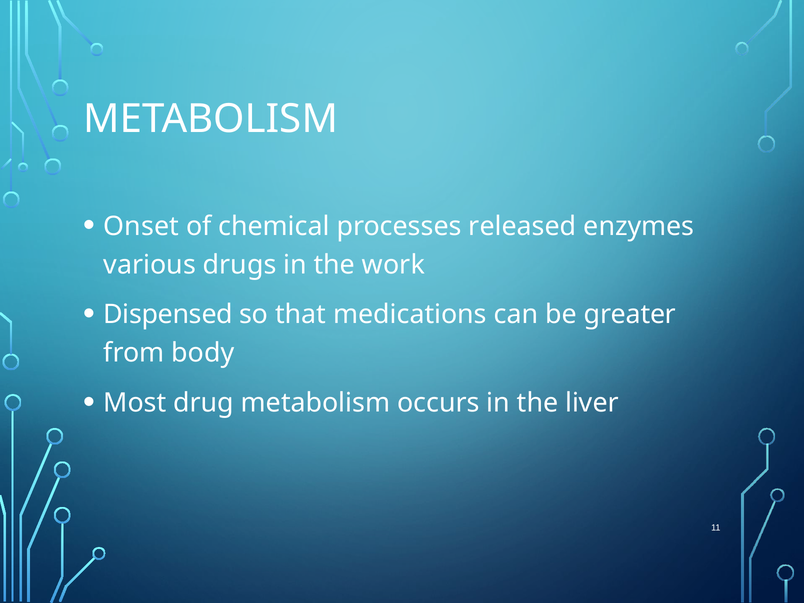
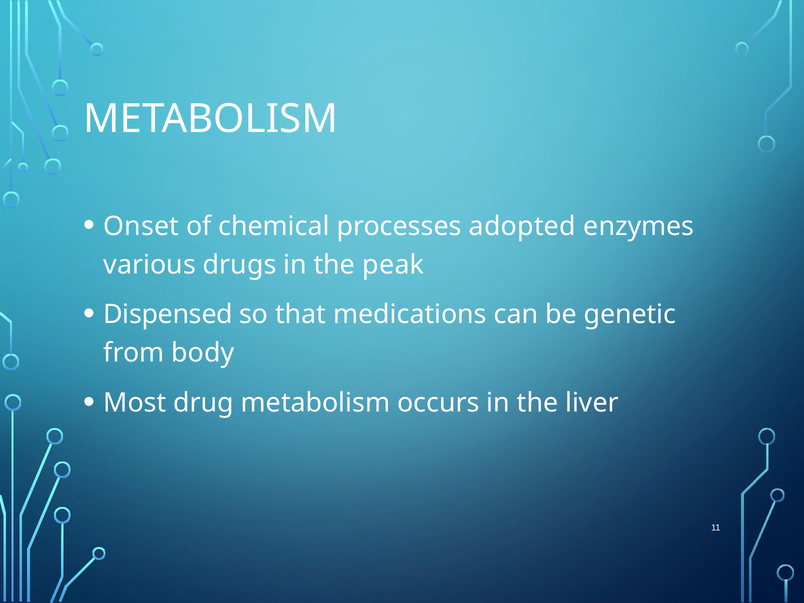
released: released -> adopted
work: work -> peak
greater: greater -> genetic
